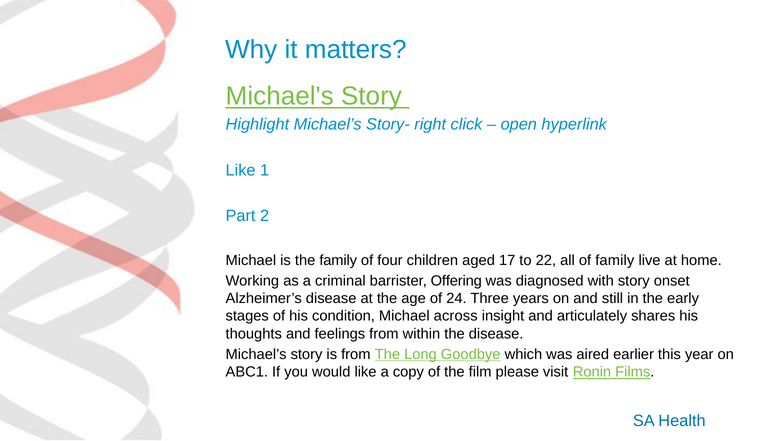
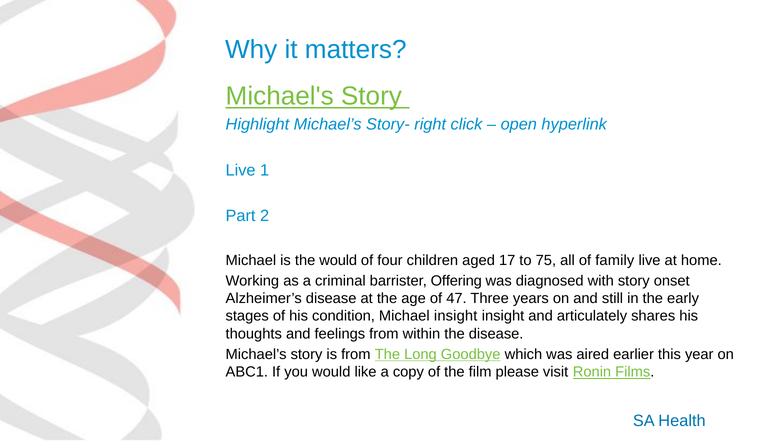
Like at (241, 170): Like -> Live
the family: family -> would
22: 22 -> 75
24: 24 -> 47
Michael across: across -> insight
